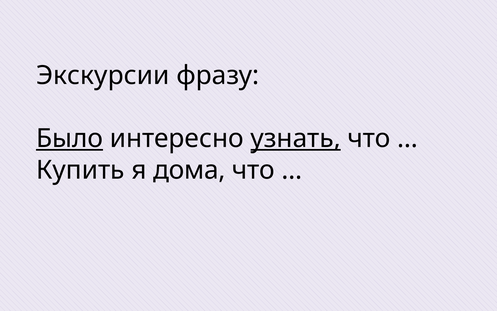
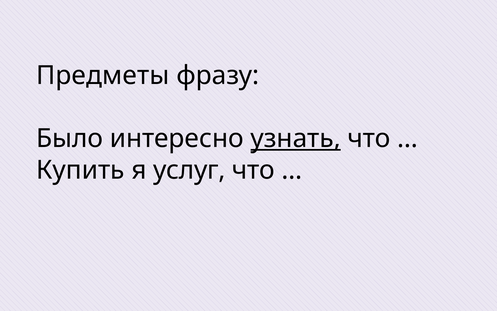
Экскурсии: Экскурсии -> Предметы
Было underline: present -> none
дома: дома -> услуг
